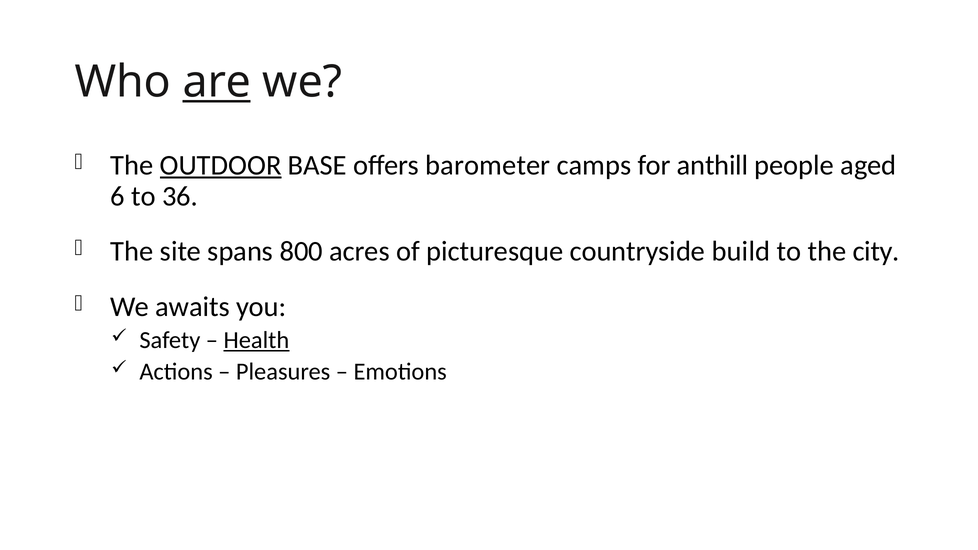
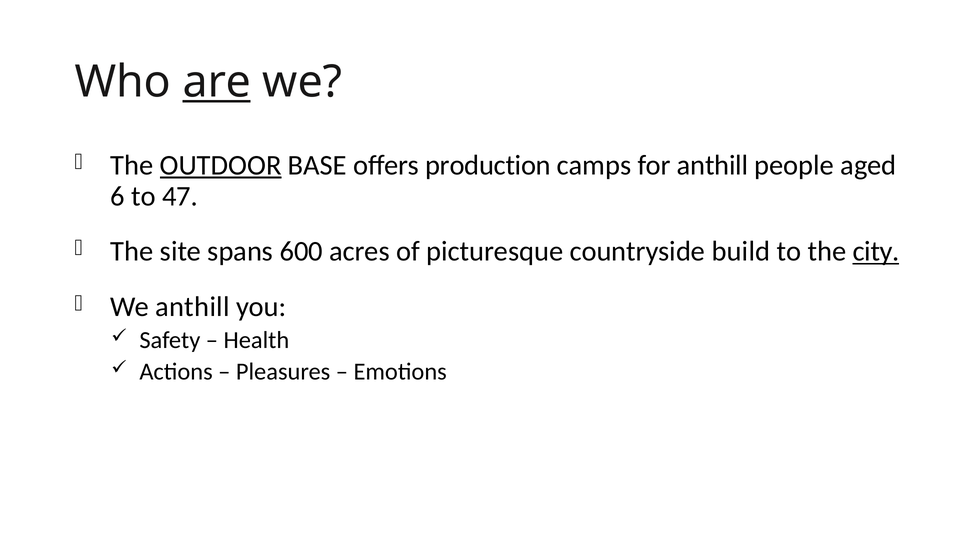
barometer: barometer -> production
36: 36 -> 47
800: 800 -> 600
city underline: none -> present
We awaits: awaits -> anthill
Health underline: present -> none
